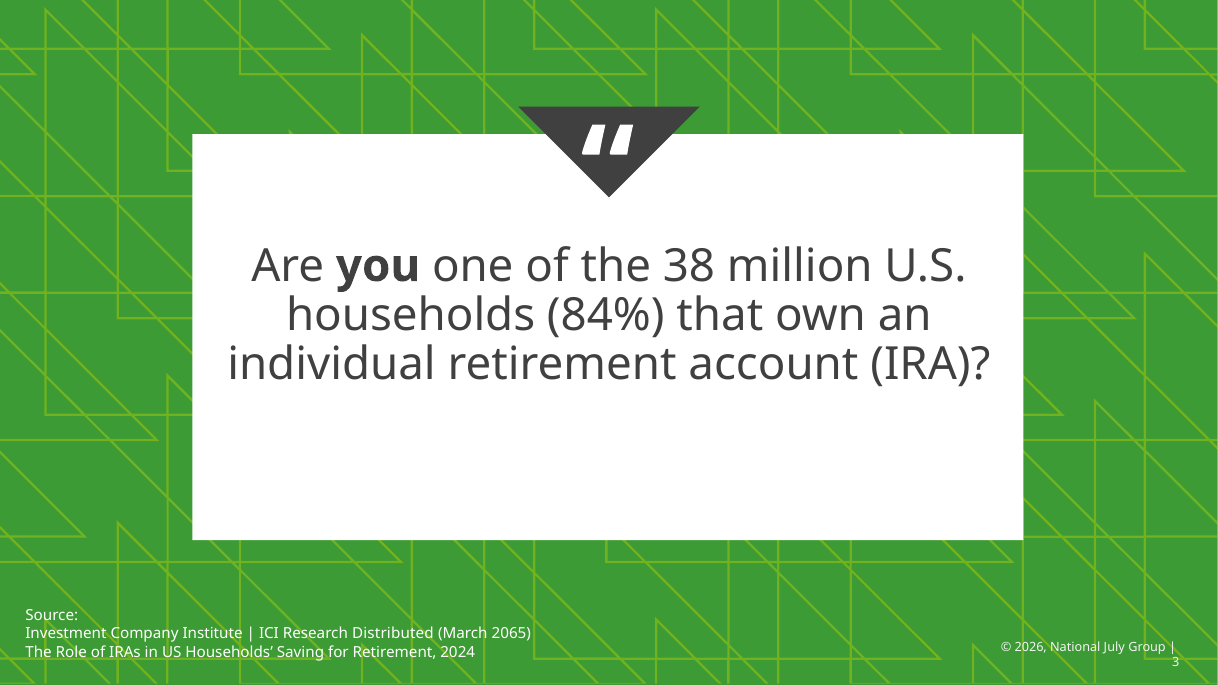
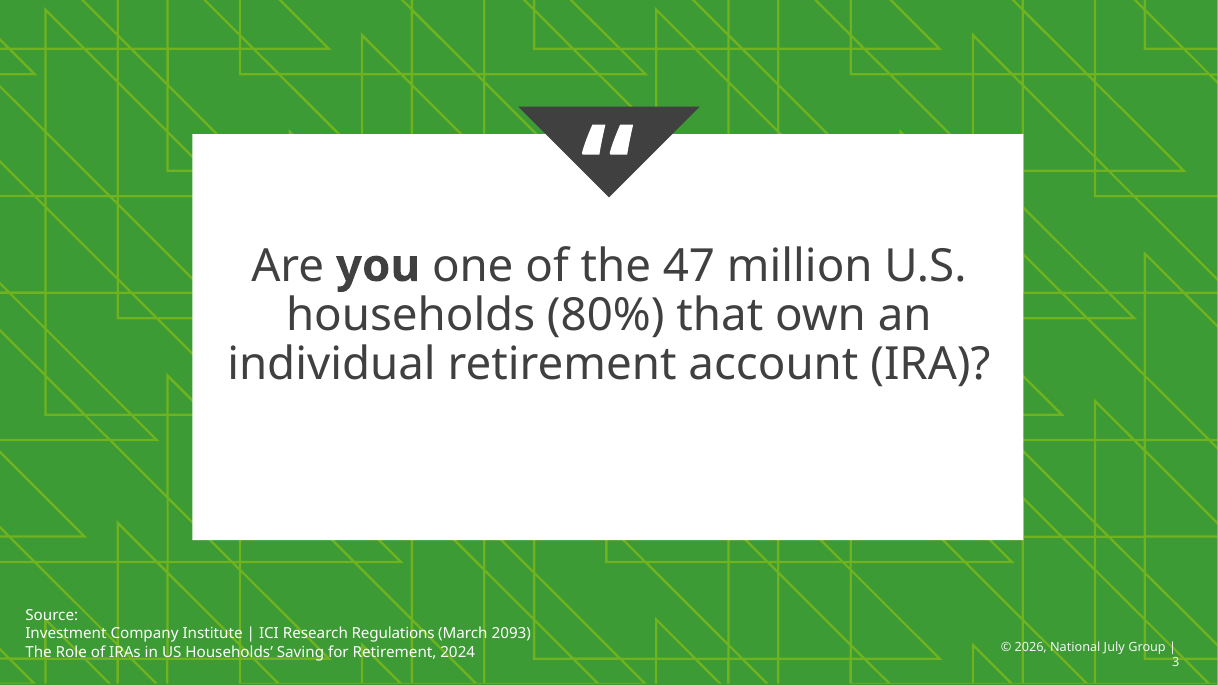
38: 38 -> 47
84%: 84% -> 80%
Distributed: Distributed -> Regulations
2065: 2065 -> 2093
